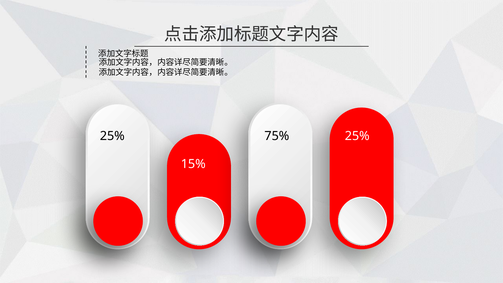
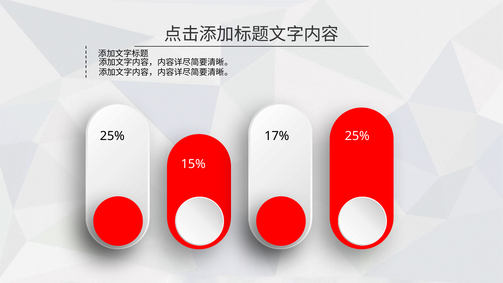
75%: 75% -> 17%
